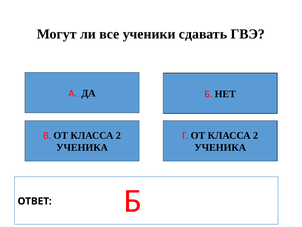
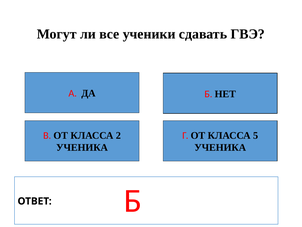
Г ОТ КЛАССА 2: 2 -> 5
